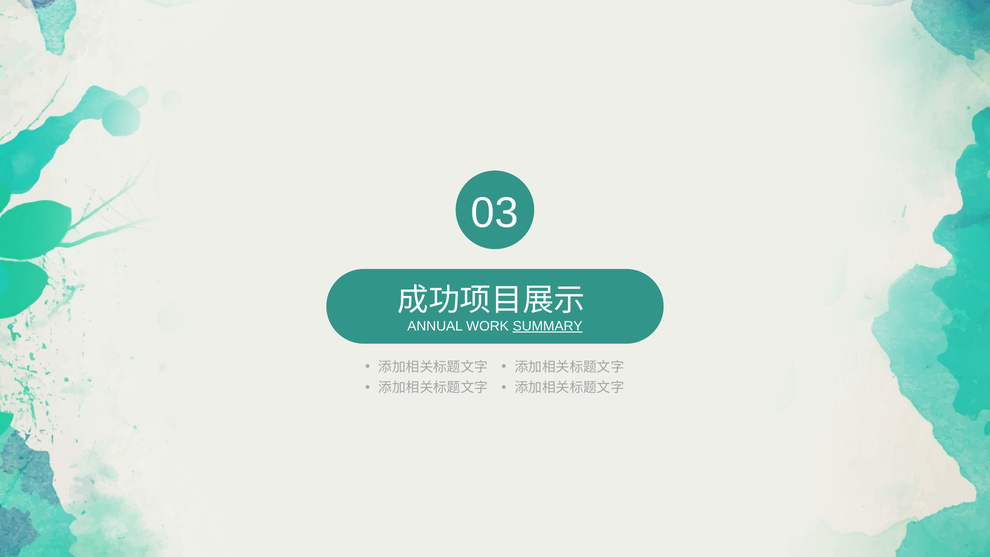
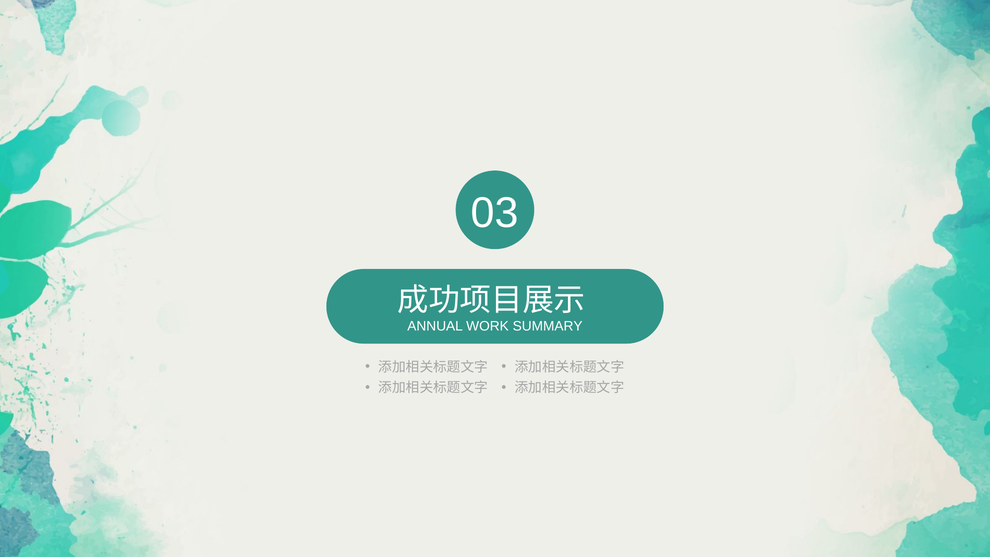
SUMMARY underline: present -> none
